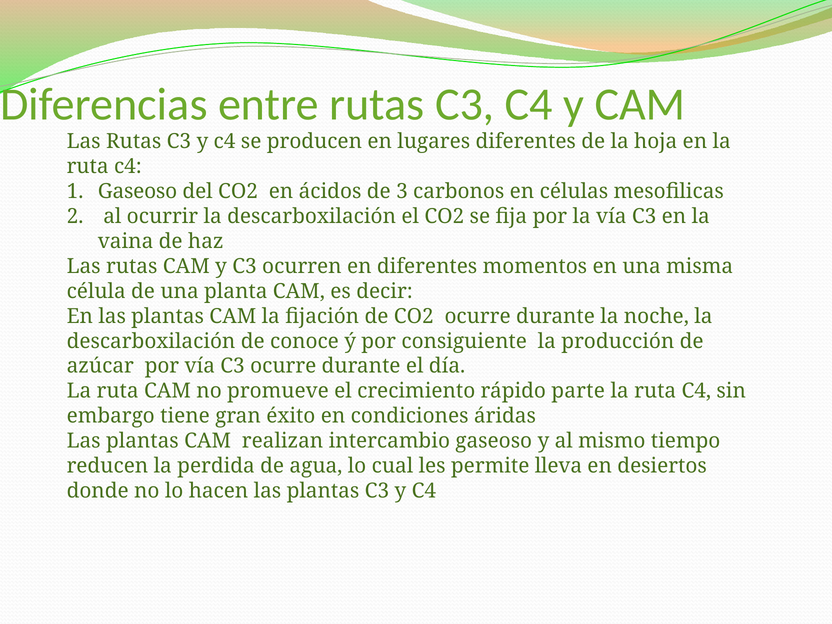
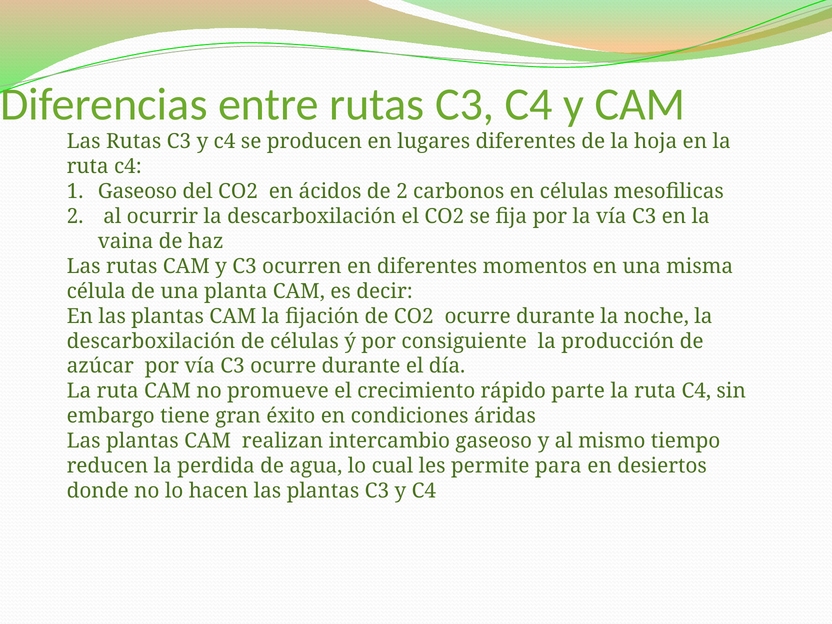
de 3: 3 -> 2
de conoce: conoce -> células
lleva: lleva -> para
